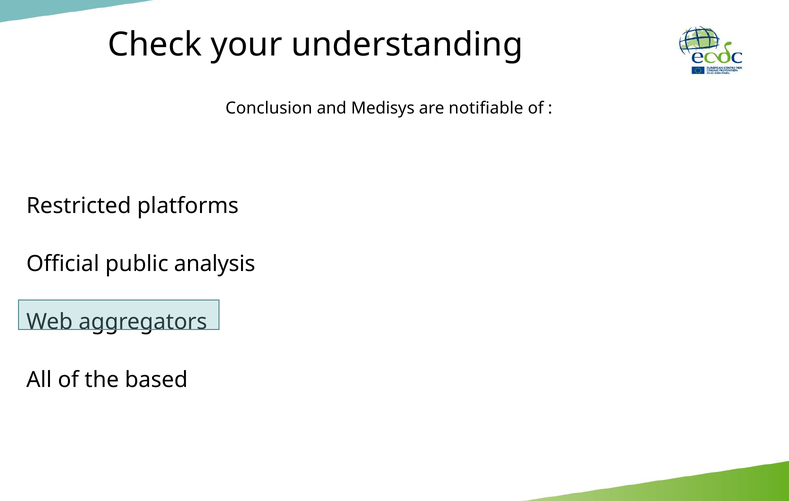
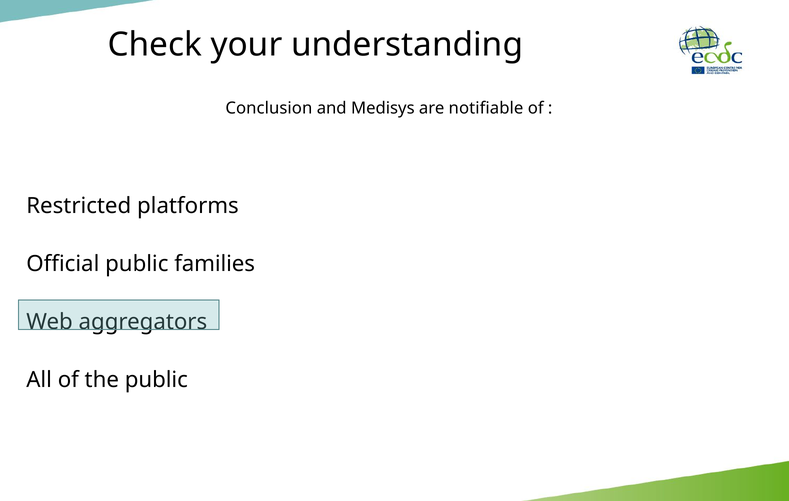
analysis: analysis -> families
the based: based -> public
